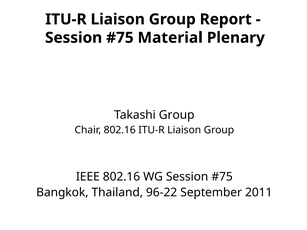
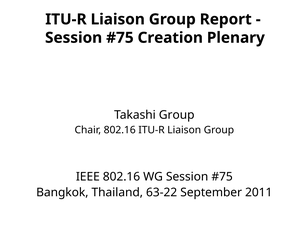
Material: Material -> Creation
96-22: 96-22 -> 63-22
